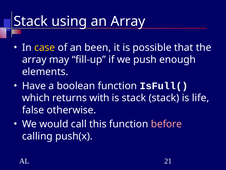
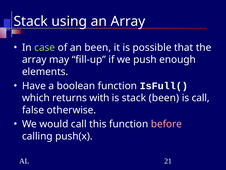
case colour: yellow -> light green
stack stack: stack -> been
is life: life -> call
